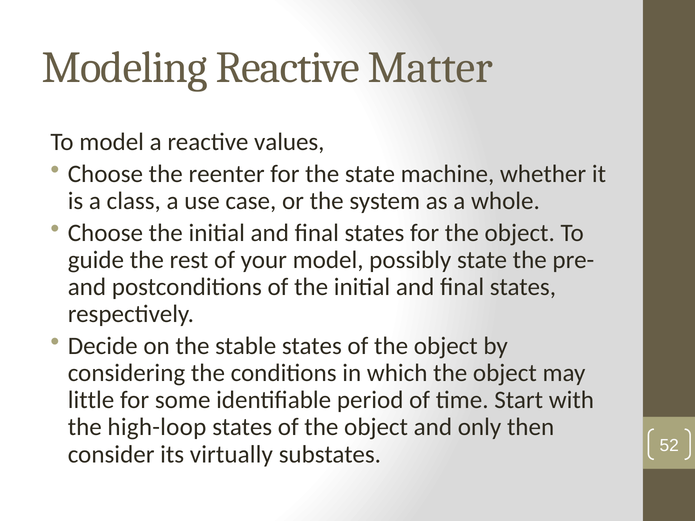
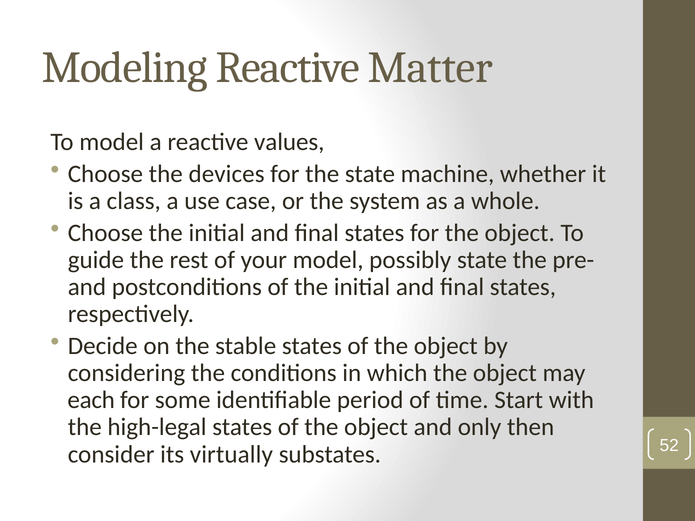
reenter: reenter -> devices
little: little -> each
high-loop: high-loop -> high-legal
